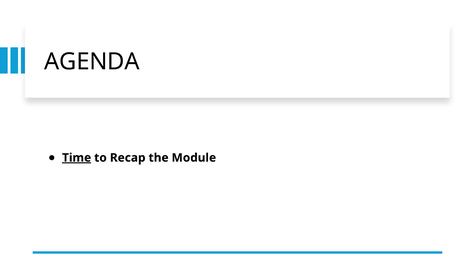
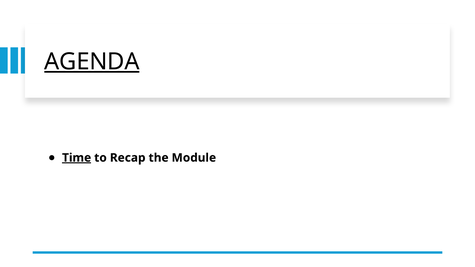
AGENDA underline: none -> present
